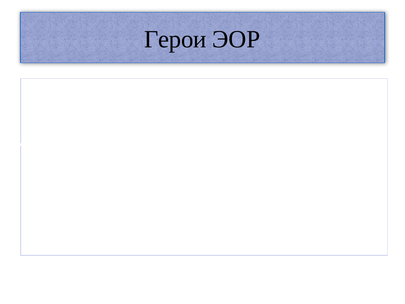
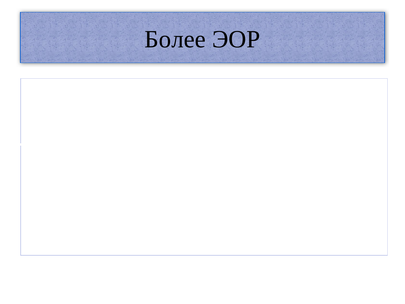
Герои: Герои -> Более
